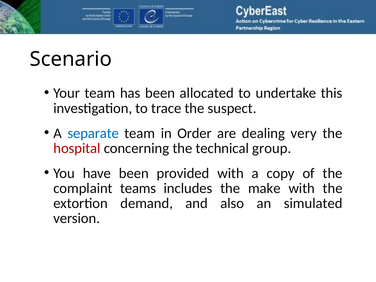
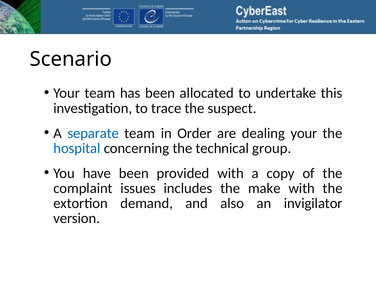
dealing very: very -> your
hospital colour: red -> blue
teams: teams -> issues
simulated: simulated -> invigilator
